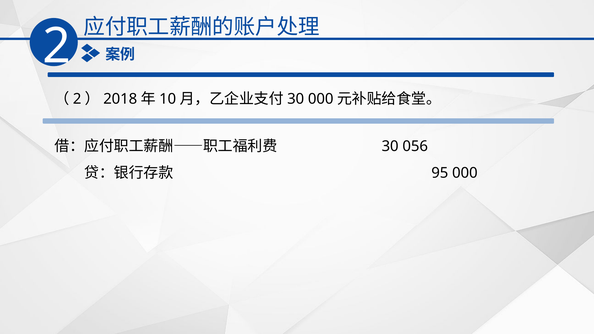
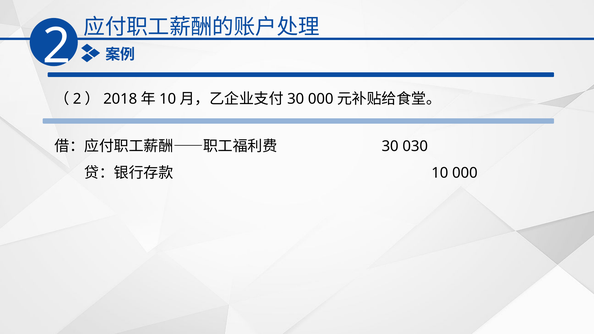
056: 056 -> 030
95: 95 -> 10
